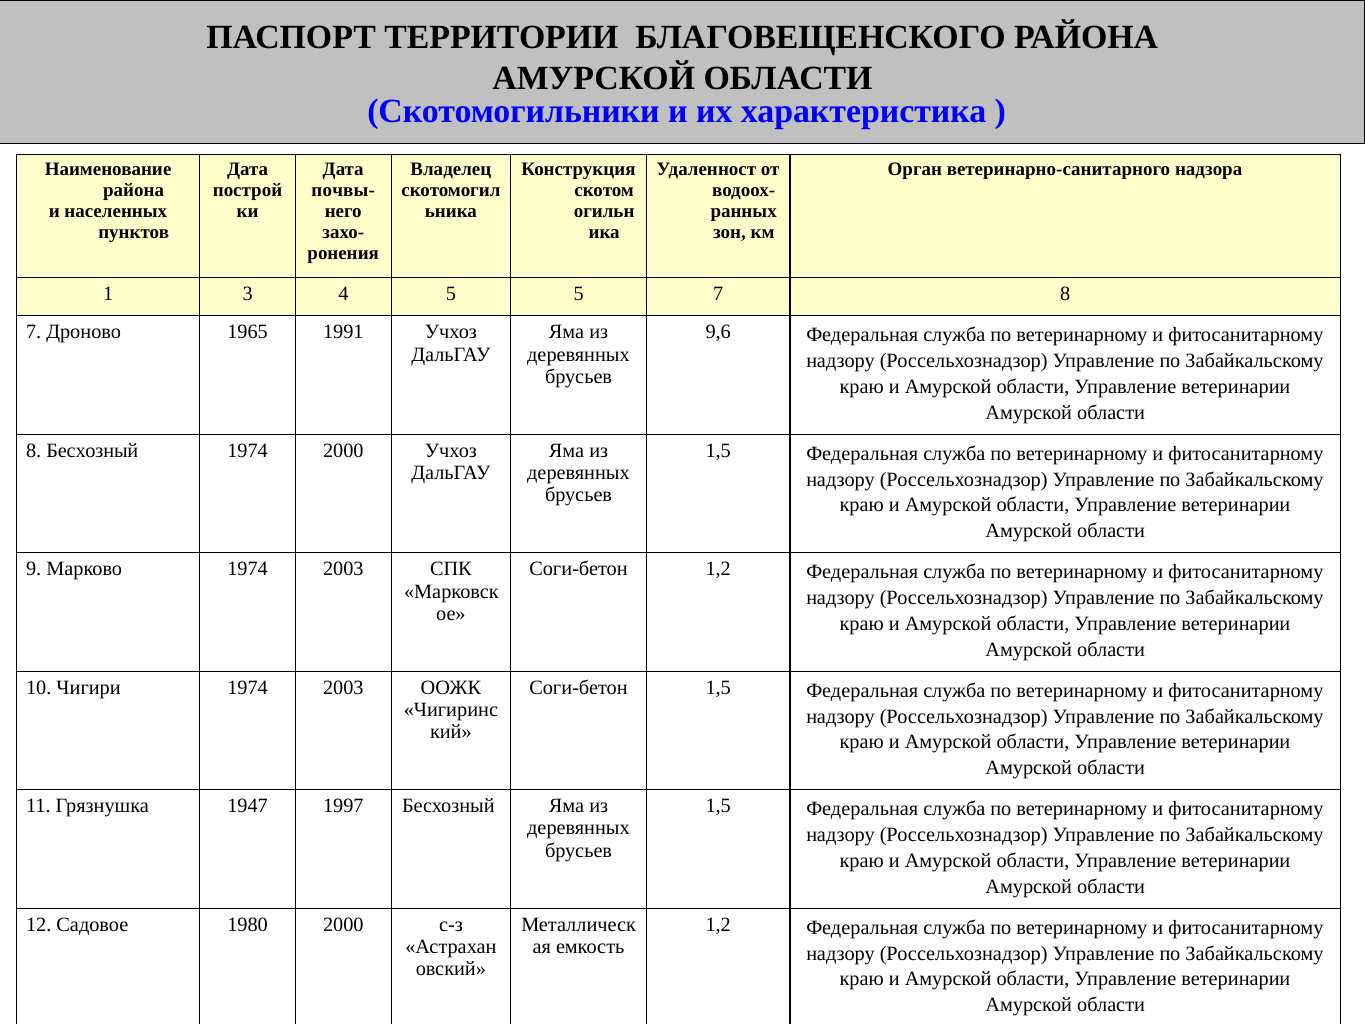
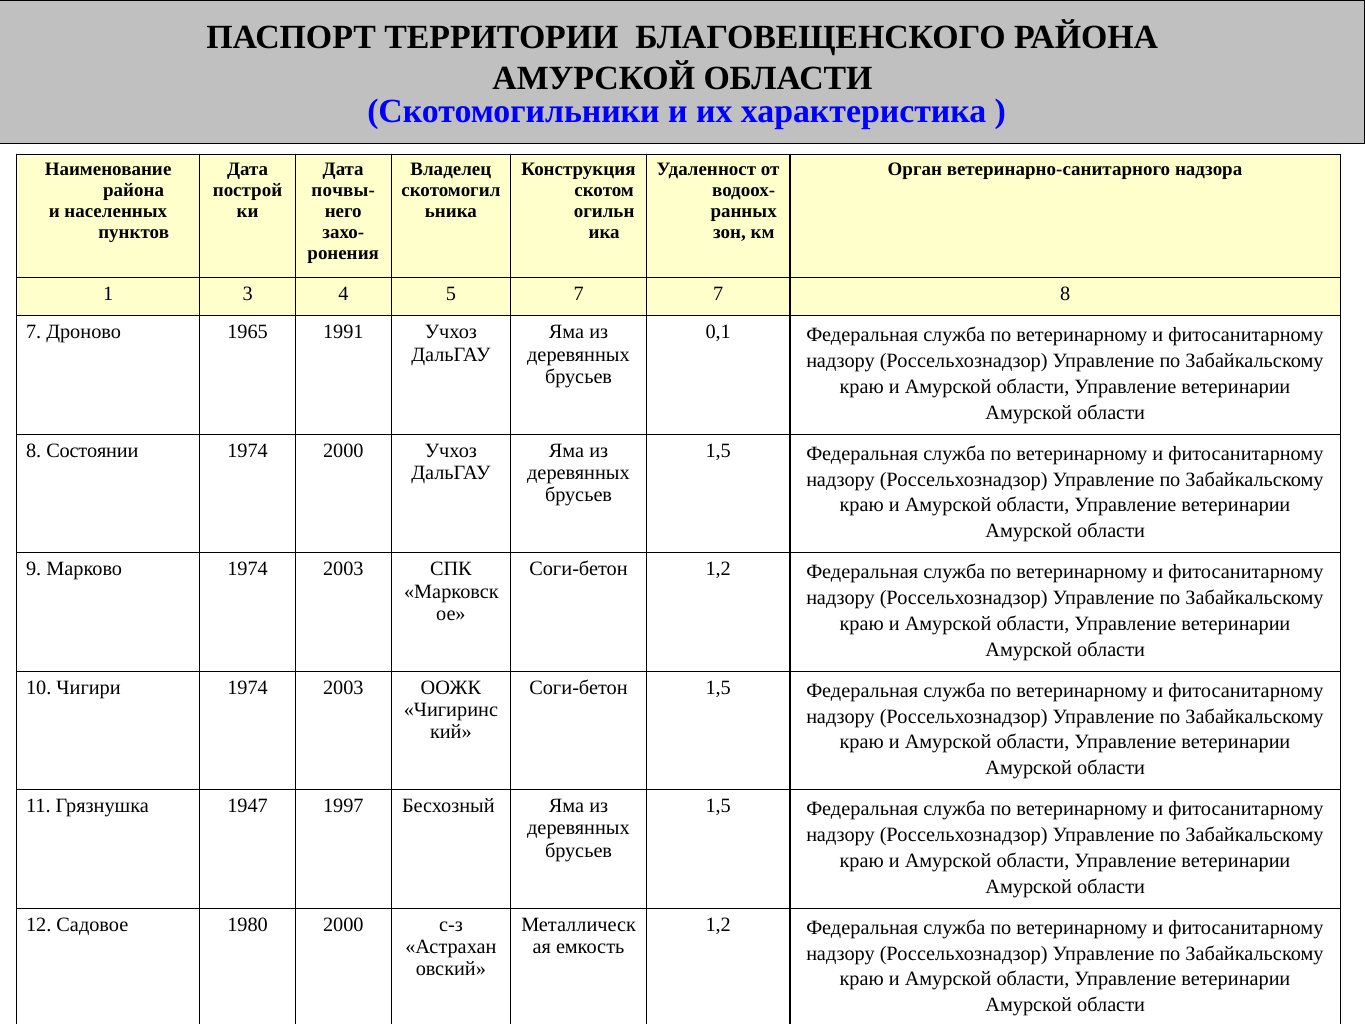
5 5: 5 -> 7
9,6: 9,6 -> 0,1
8 Бесхозный: Бесхозный -> Состоянии
